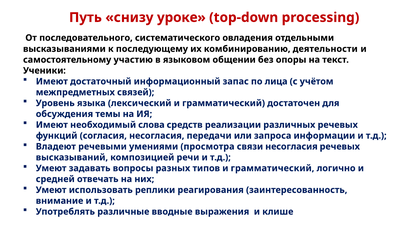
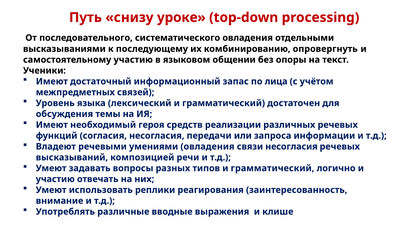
деятельности: деятельности -> опровергнуть
слова: слова -> героя
умениями просмотра: просмотра -> овладения
средней at (55, 179): средней -> участию
